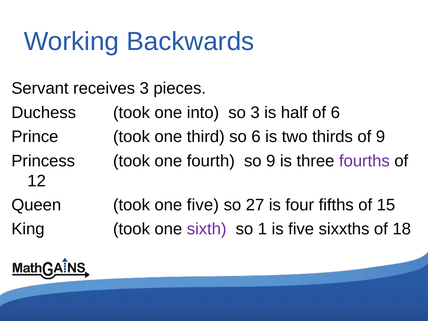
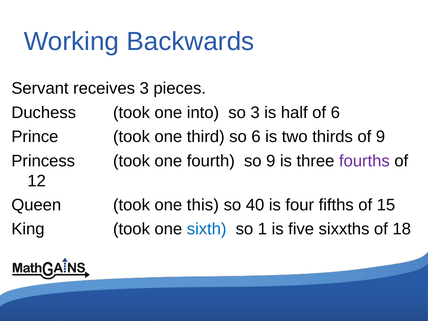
one five: five -> this
27: 27 -> 40
sixth colour: purple -> blue
